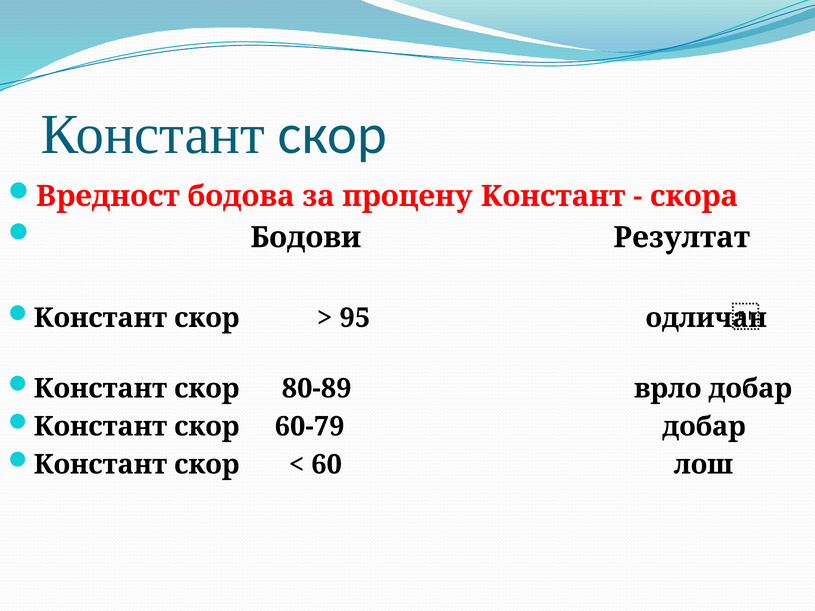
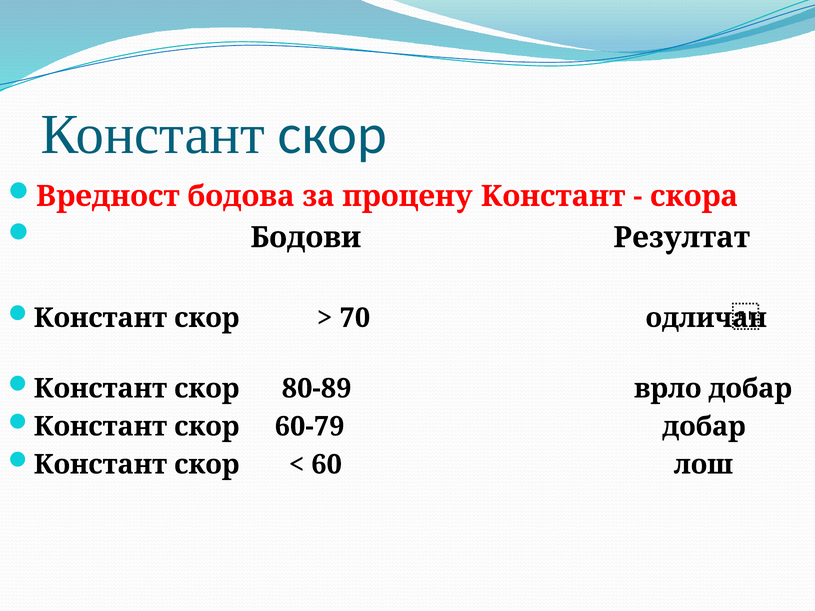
95: 95 -> 70
